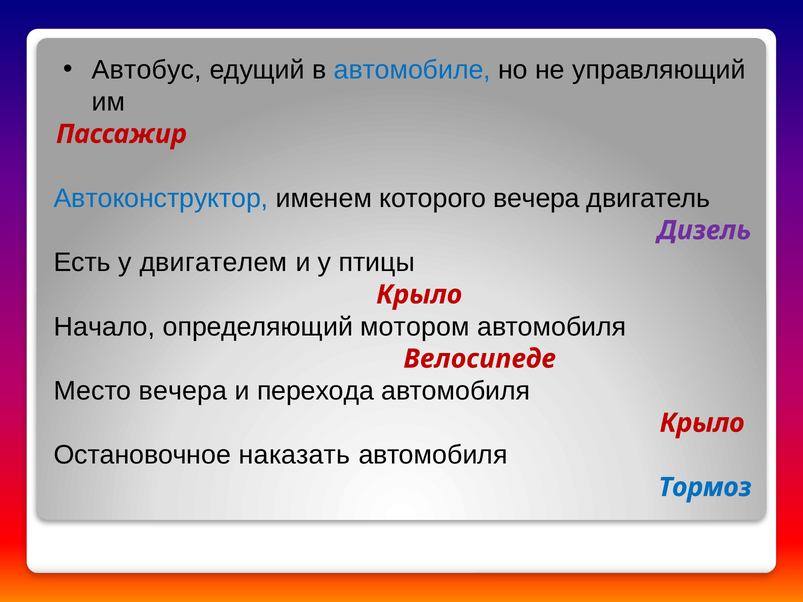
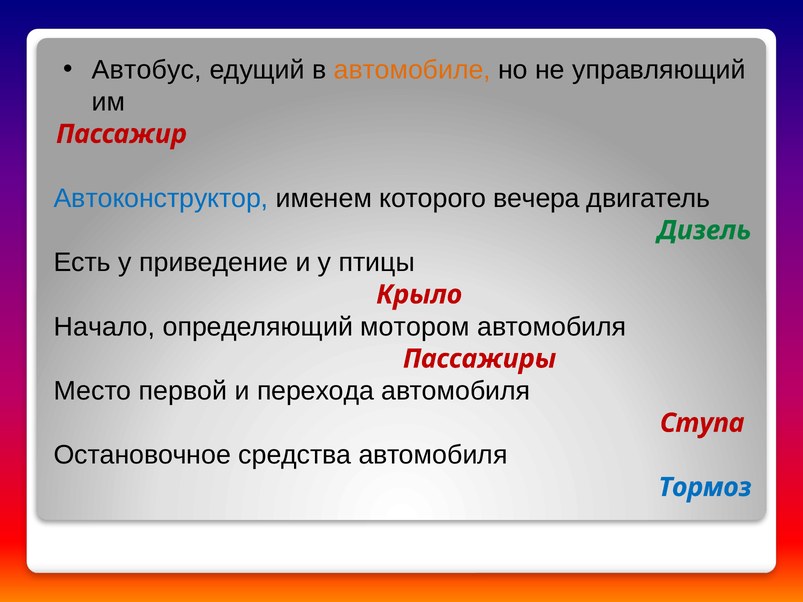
автомобиле colour: blue -> orange
Дизель colour: purple -> green
двигателем: двигателем -> приведение
Велосипеде: Велосипеде -> Пассажиры
Место вечера: вечера -> первой
Крыло at (702, 423): Крыло -> Ступа
наказать: наказать -> средства
